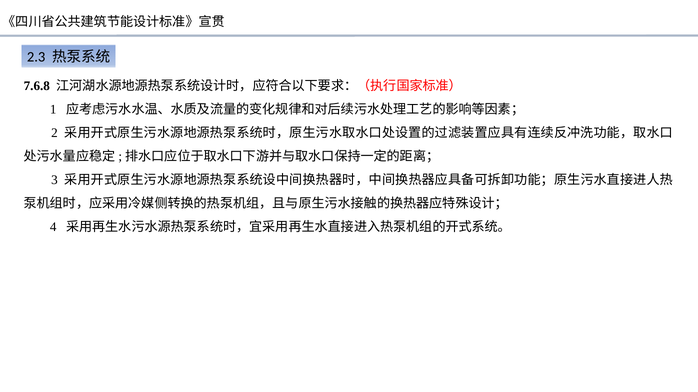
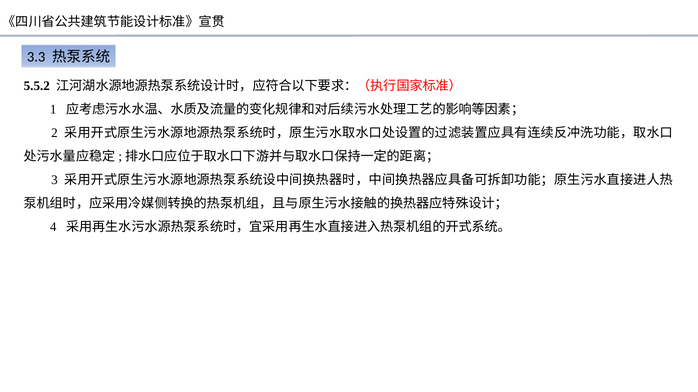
2.3: 2.3 -> 3.3
7.6.8: 7.6.8 -> 5.5.2
